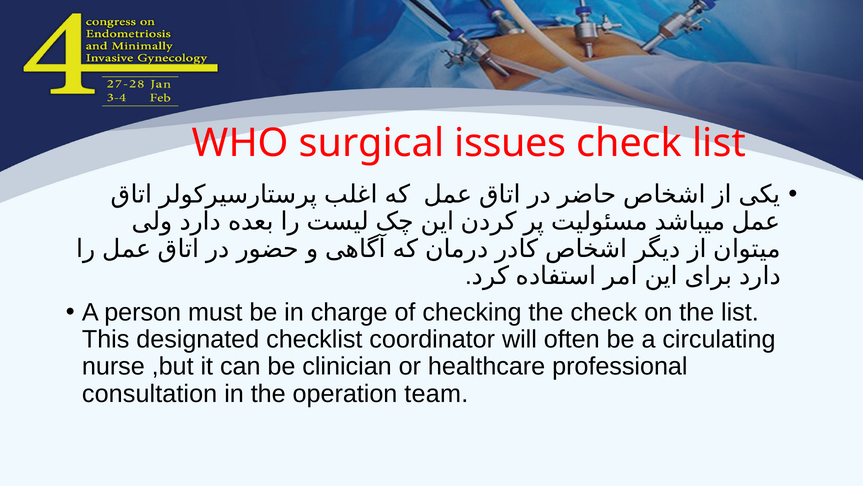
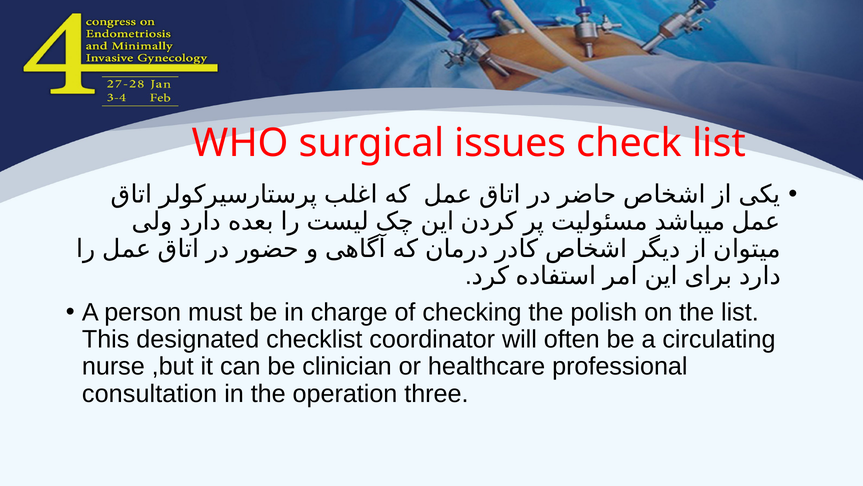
the check: check -> polish
team: team -> three
